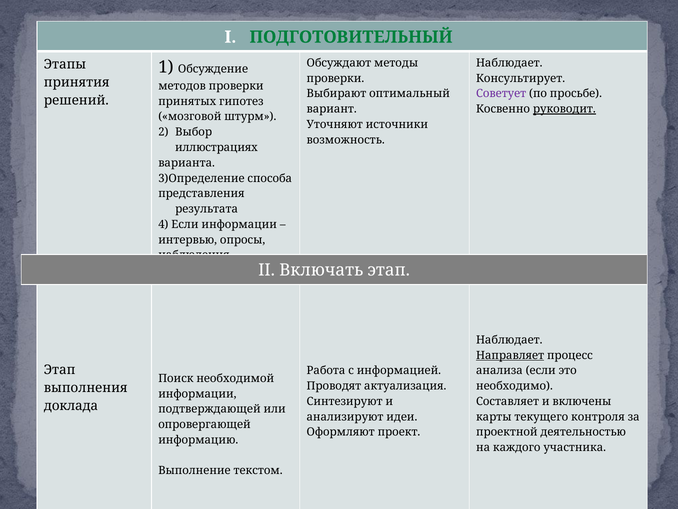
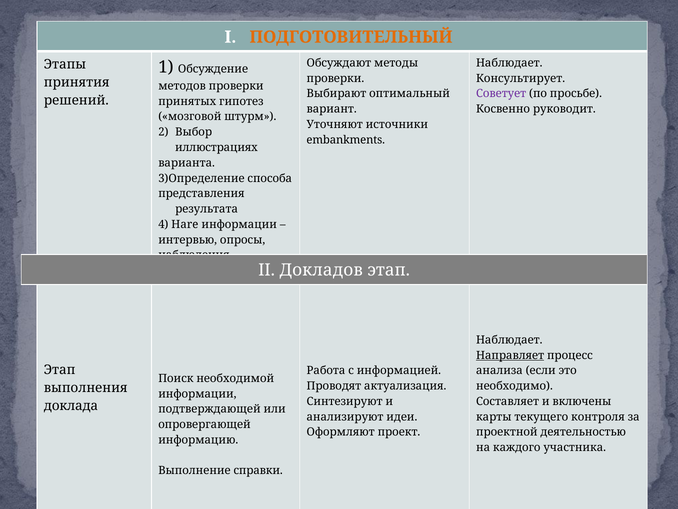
ПОДГОТОВИТЕЛЬНЫЙ colour: green -> orange
руководит underline: present -> none
возможность: возможность -> embankments
4 Если: Если -> Hare
Включать: Включать -> Докладов
текстом: текстом -> справки
